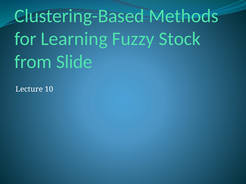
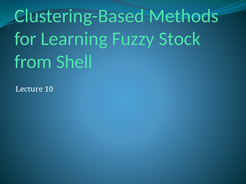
Slide: Slide -> Shell
